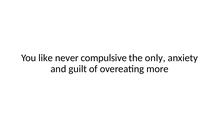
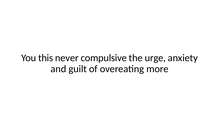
like: like -> this
only: only -> urge
